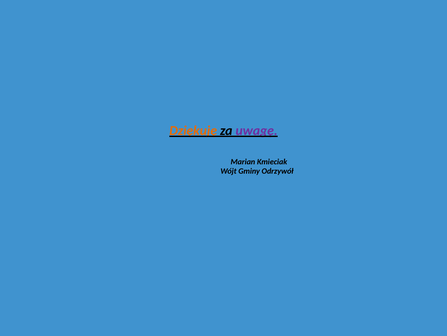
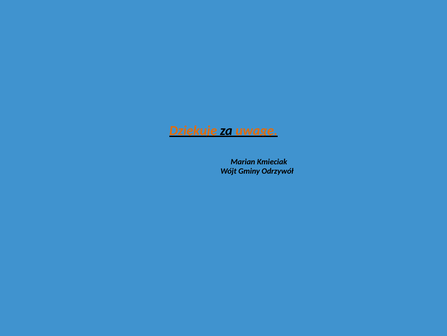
uwagę colour: purple -> orange
